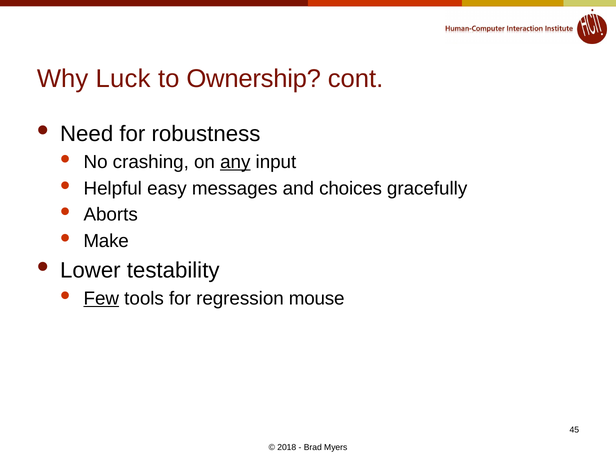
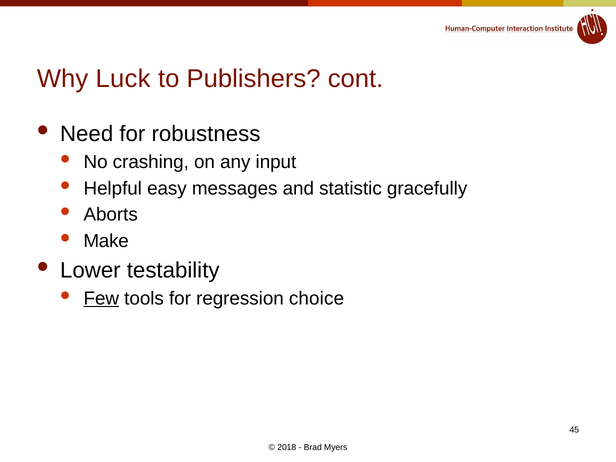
Ownership: Ownership -> Publishers
any underline: present -> none
choices: choices -> statistic
mouse: mouse -> choice
